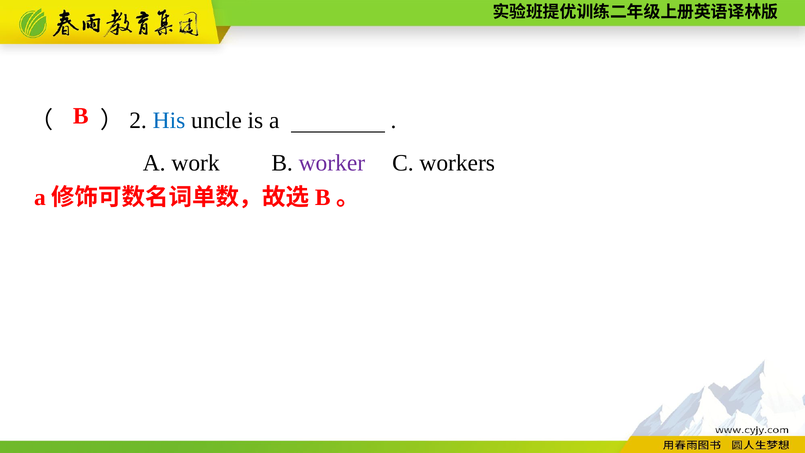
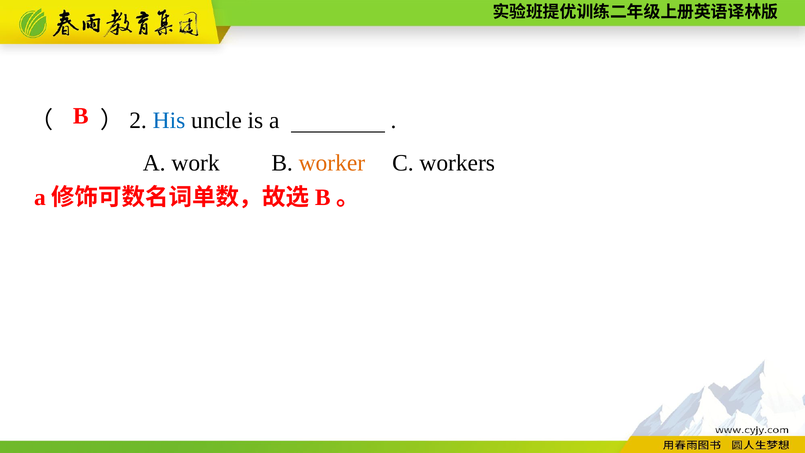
worker colour: purple -> orange
